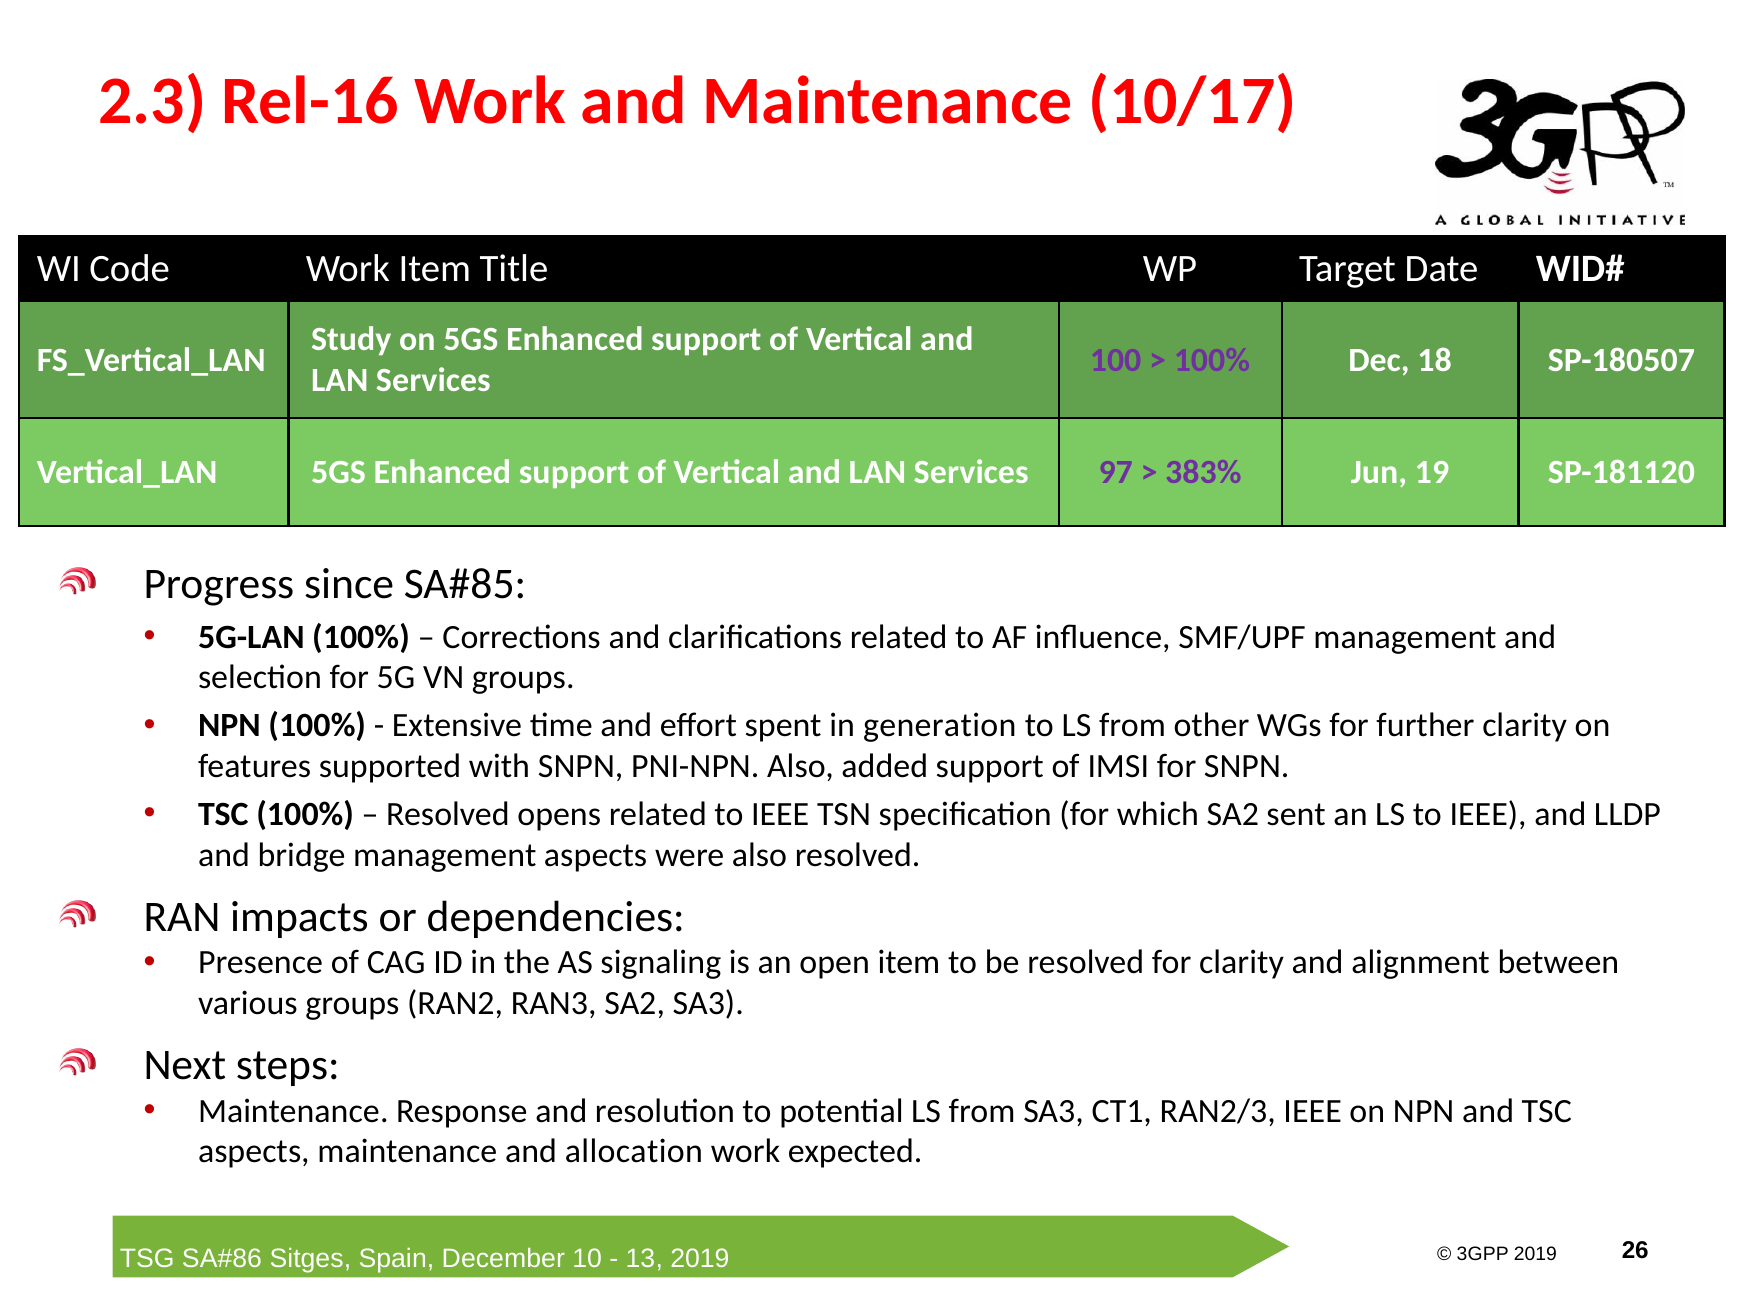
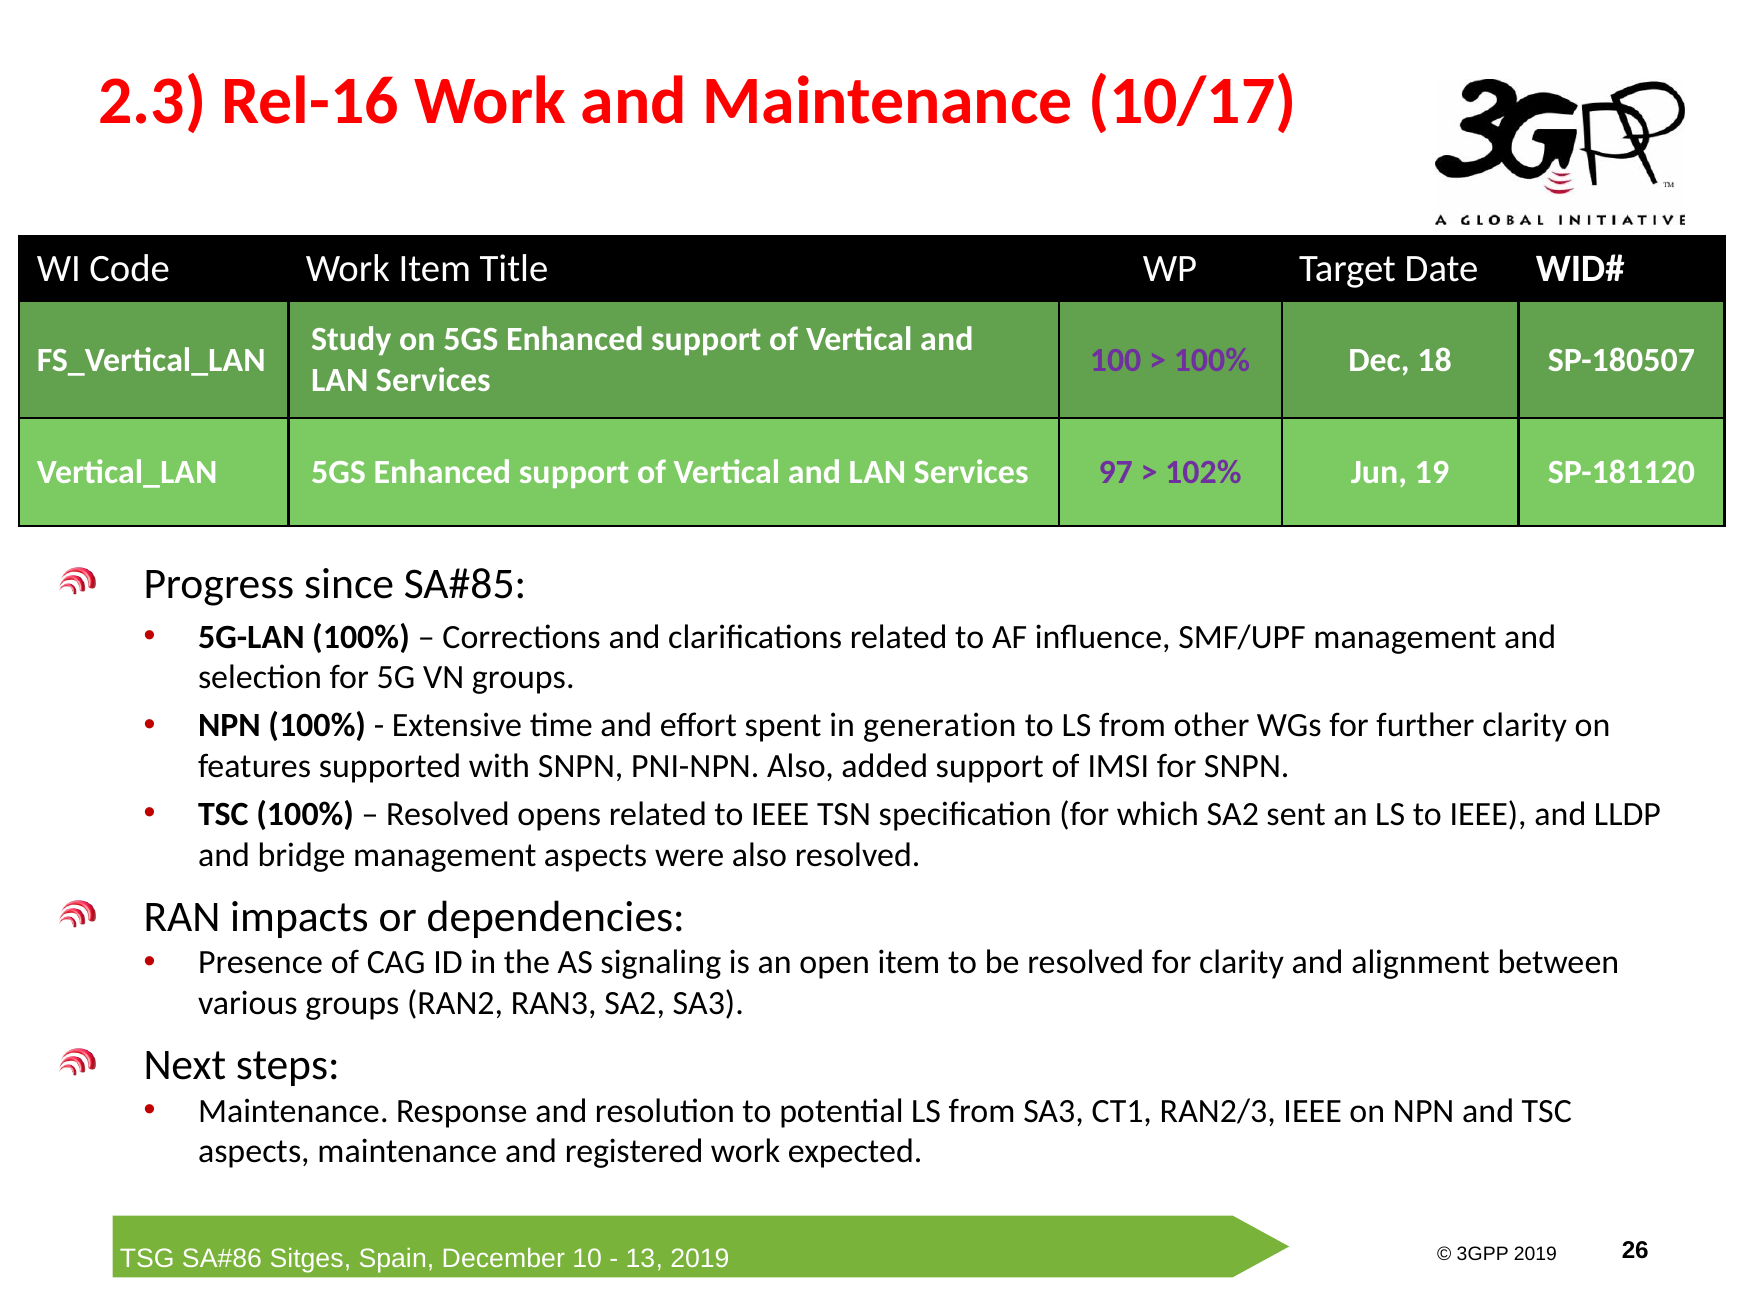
383%: 383% -> 102%
allocation: allocation -> registered
